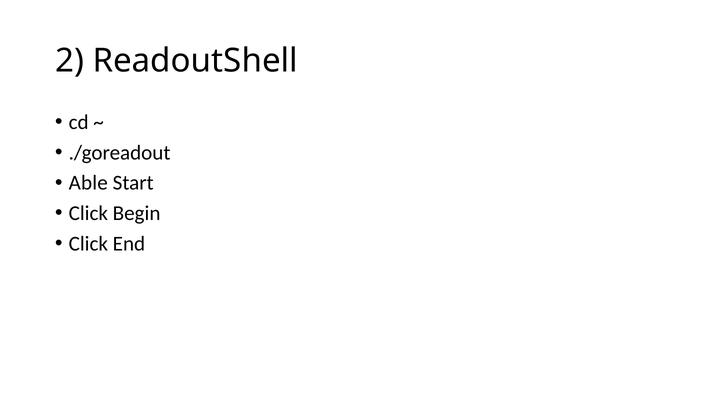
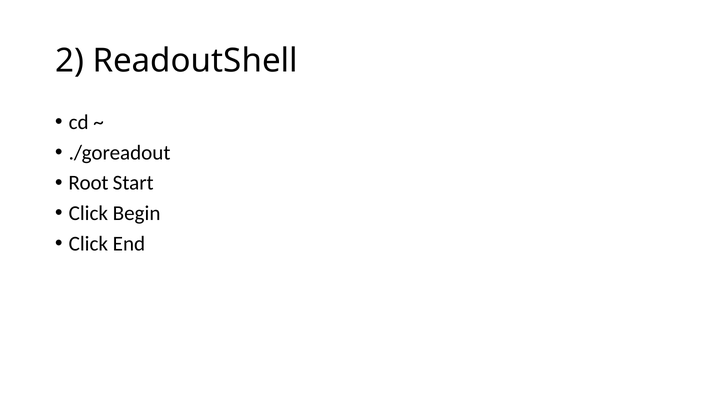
Able: Able -> Root
